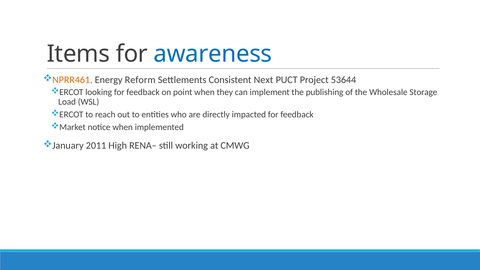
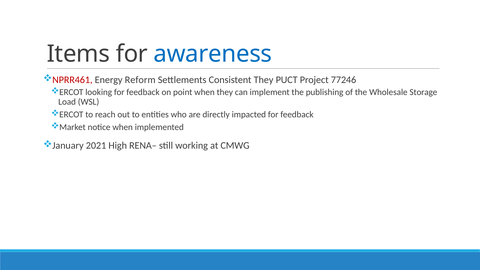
NPRR461 colour: orange -> red
Consistent Next: Next -> They
53644: 53644 -> 77246
2011: 2011 -> 2021
